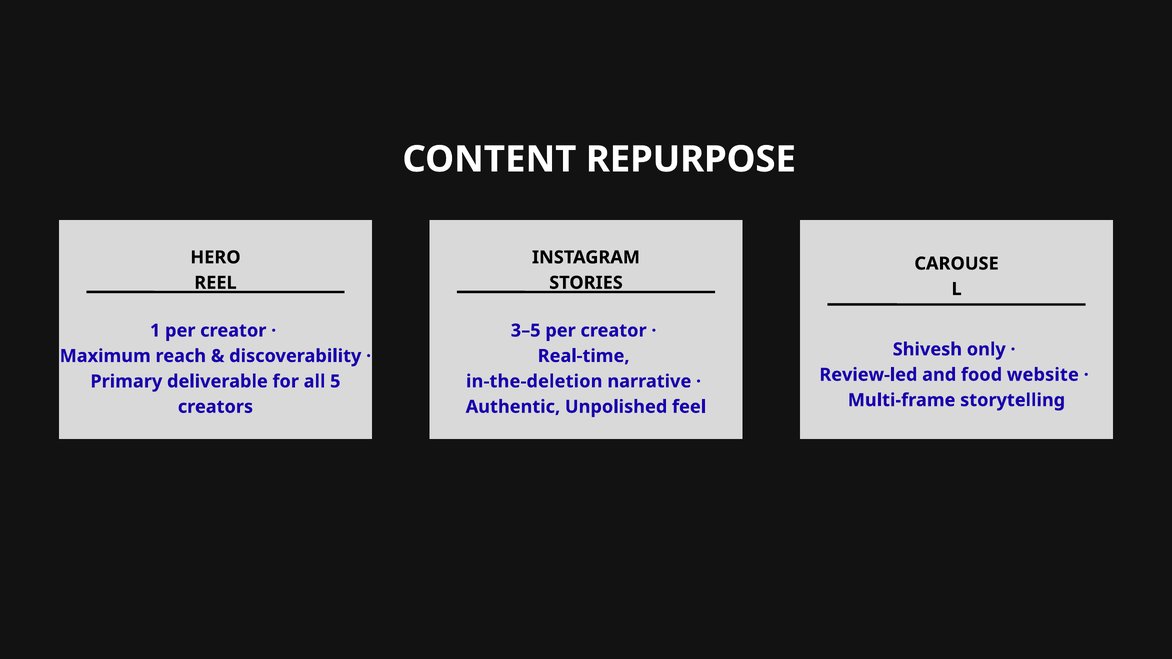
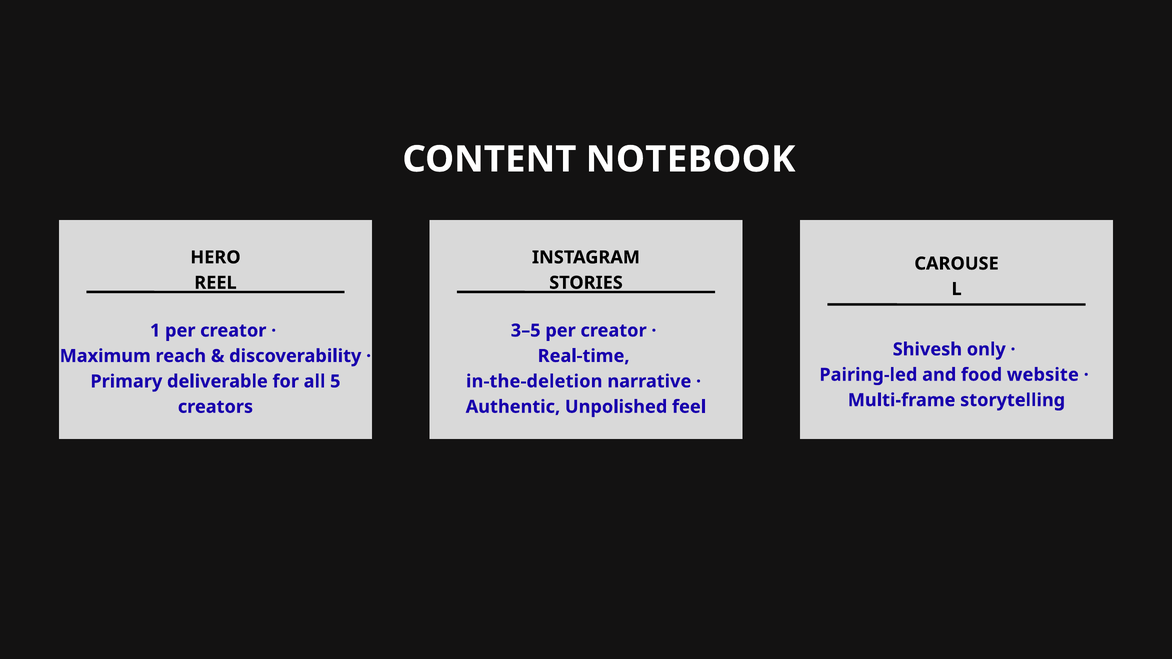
REPURPOSE: REPURPOSE -> NOTEBOOK
Review-led: Review-led -> Pairing-led
